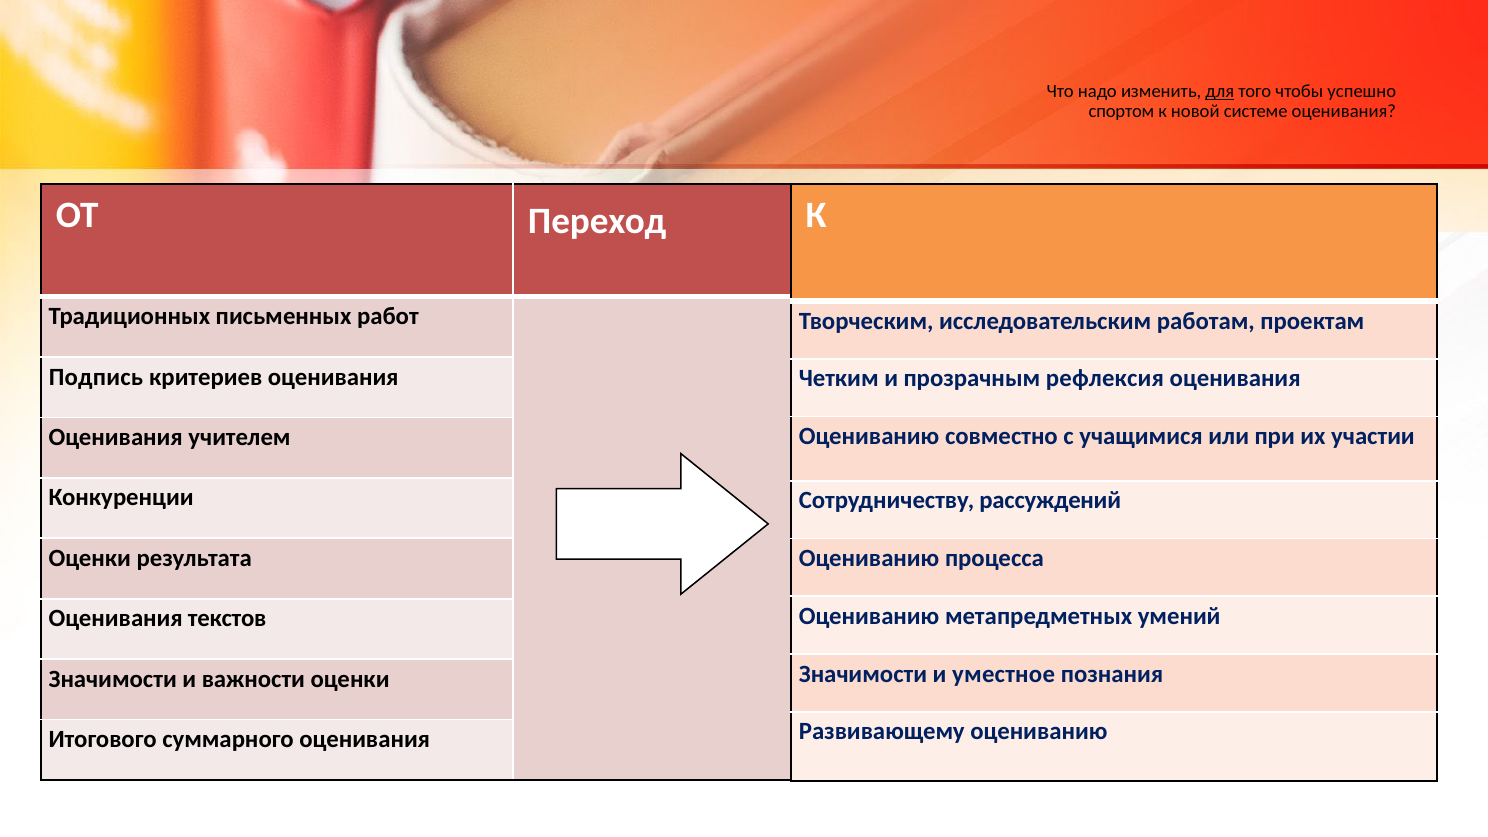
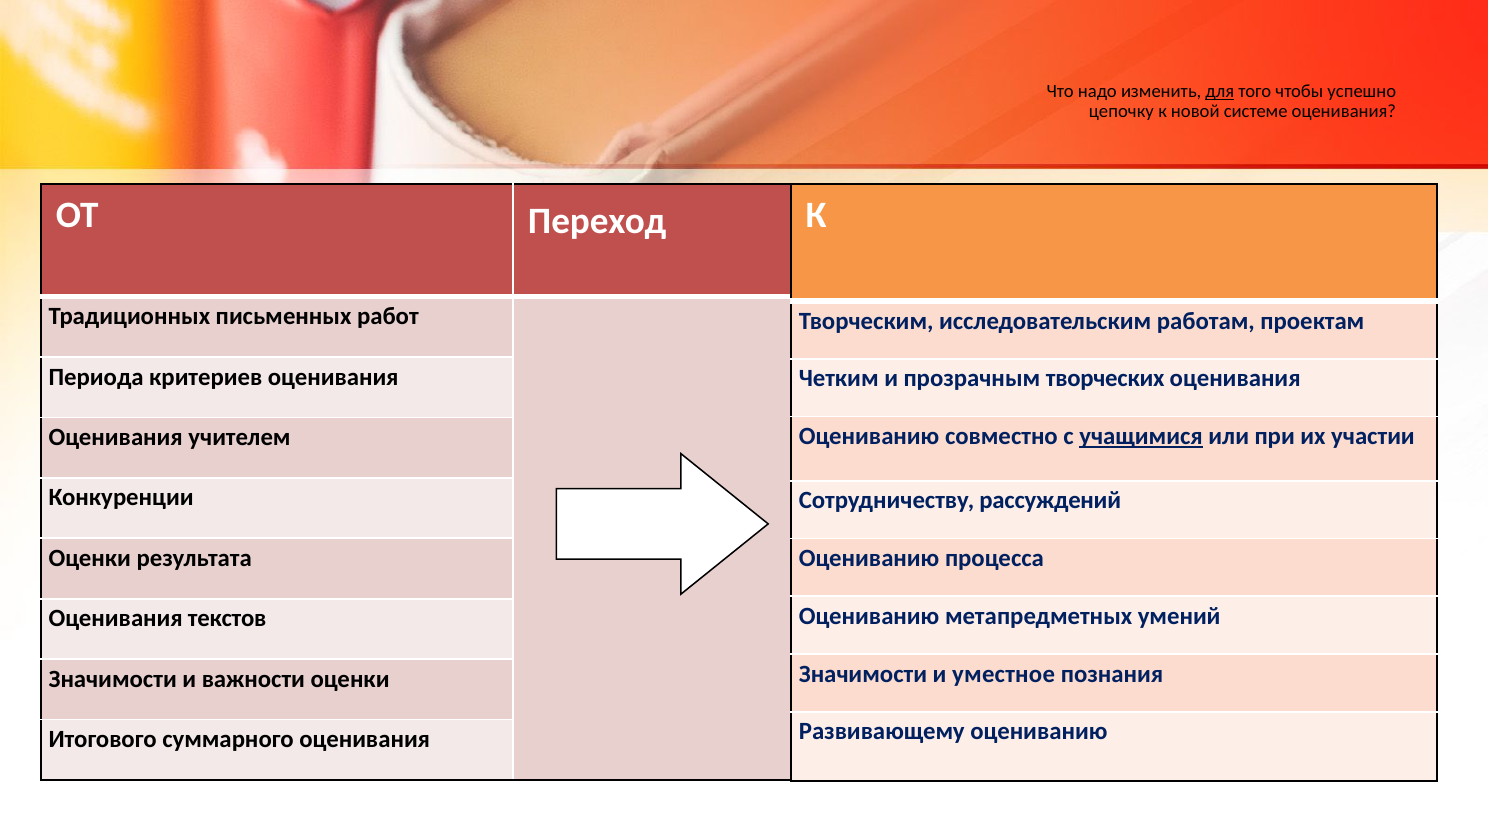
спортом: спортом -> цепочку
Подпись: Подпись -> Периода
рефлексия: рефлексия -> творческих
учащимися underline: none -> present
